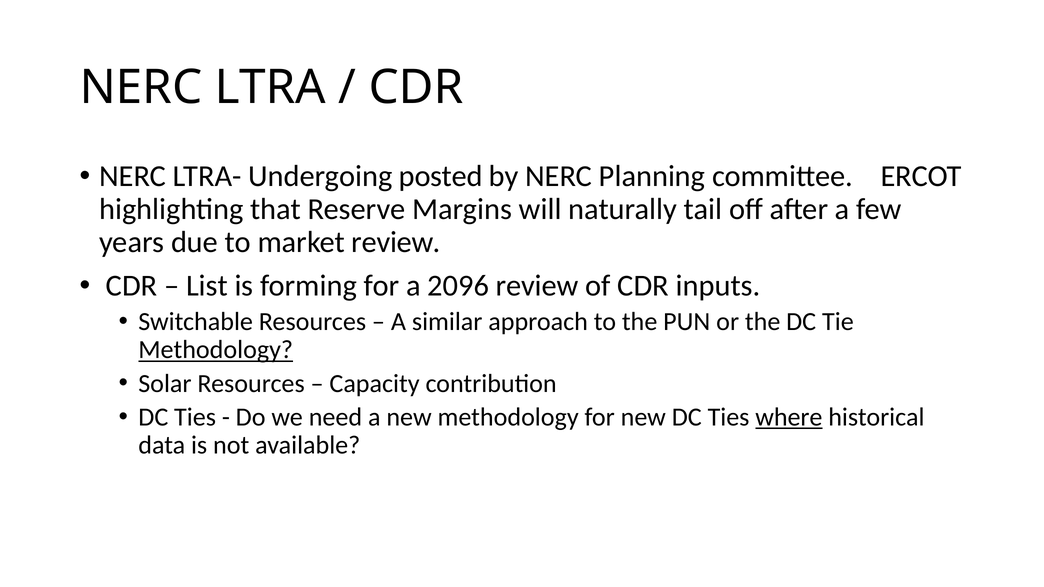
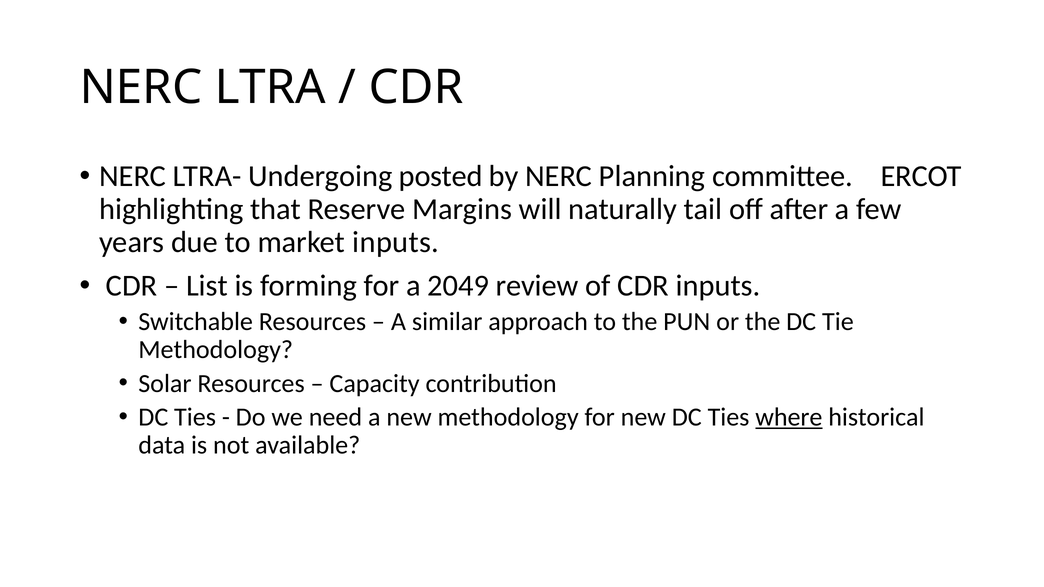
market review: review -> inputs
2096: 2096 -> 2049
Methodology at (216, 350) underline: present -> none
